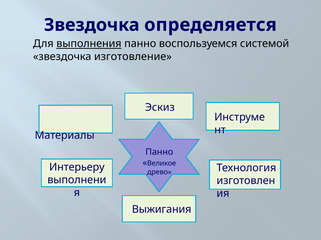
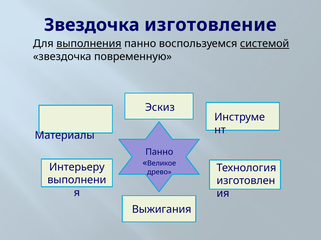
определяется: определяется -> изготовление
системой underline: none -> present
изготовление: изготовление -> повременную
